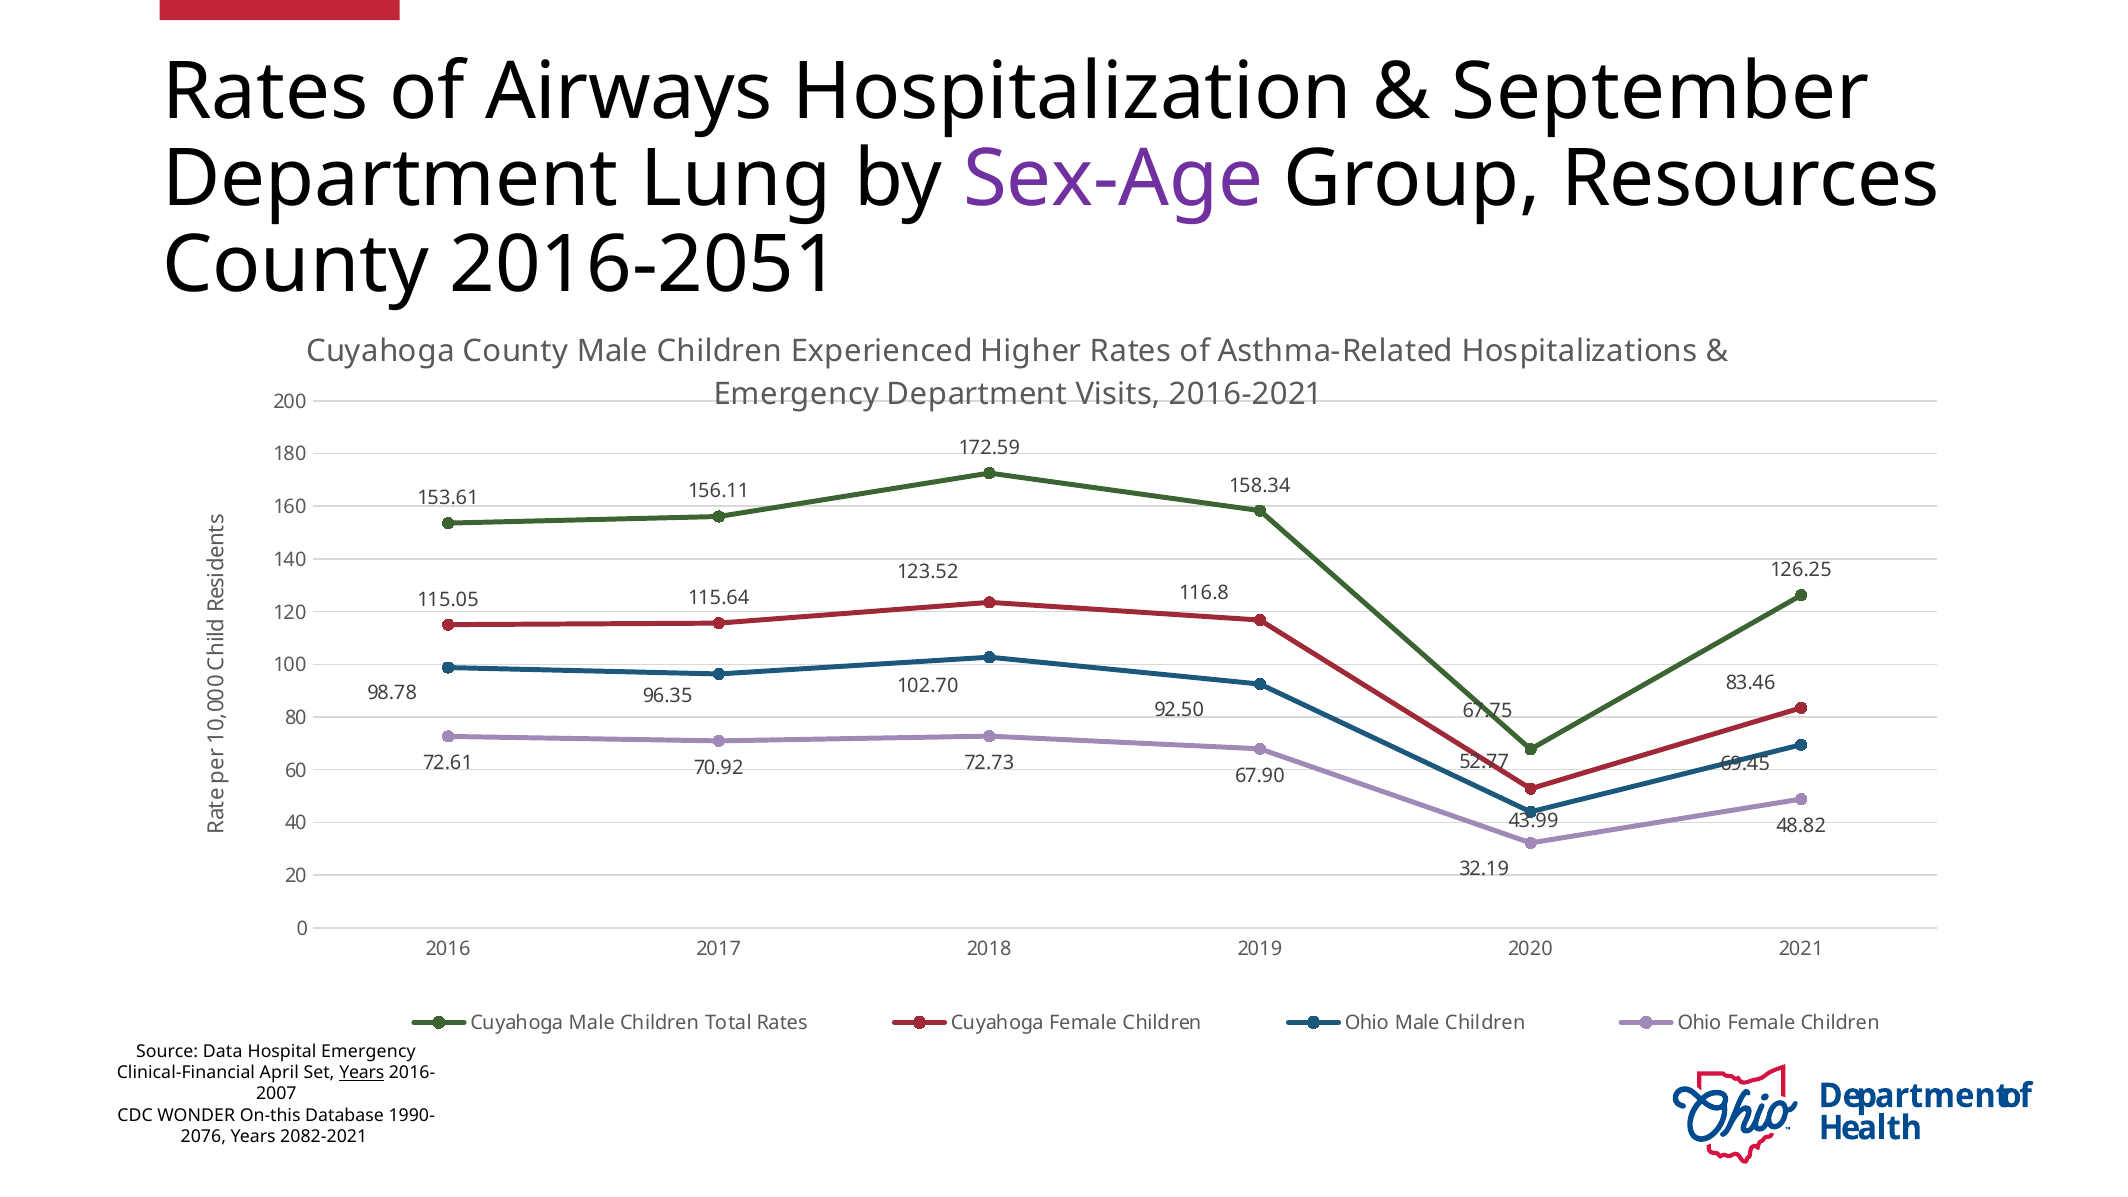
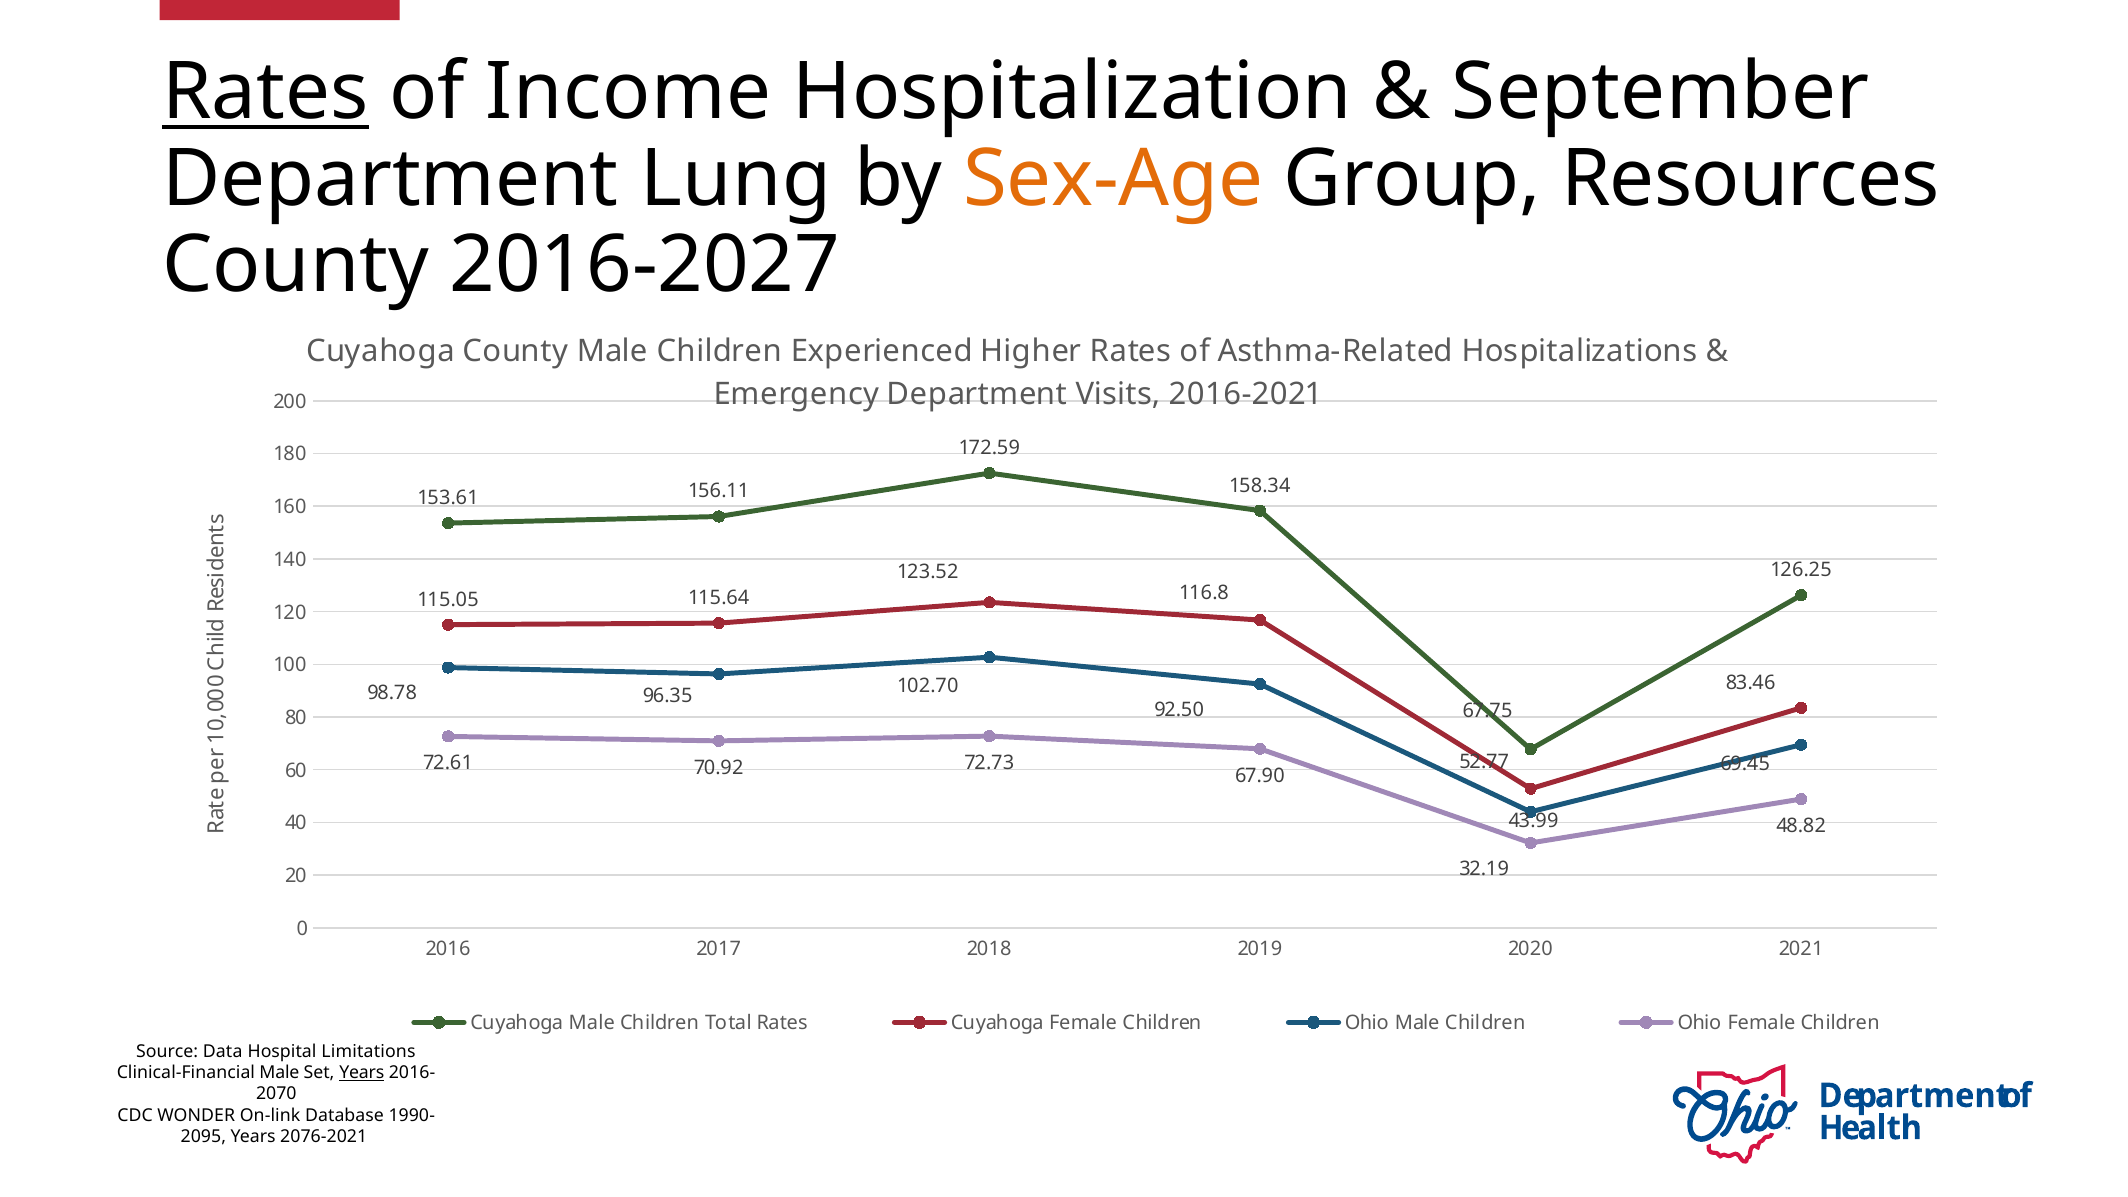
Rates at (265, 93) underline: none -> present
Airways: Airways -> Income
Sex-Age colour: purple -> orange
2016-2051: 2016-2051 -> 2016-2027
Hospital Emergency: Emergency -> Limitations
Clinical-Financial April: April -> Male
2007: 2007 -> 2070
On-this: On-this -> On-link
2076: 2076 -> 2095
2082-2021: 2082-2021 -> 2076-2021
